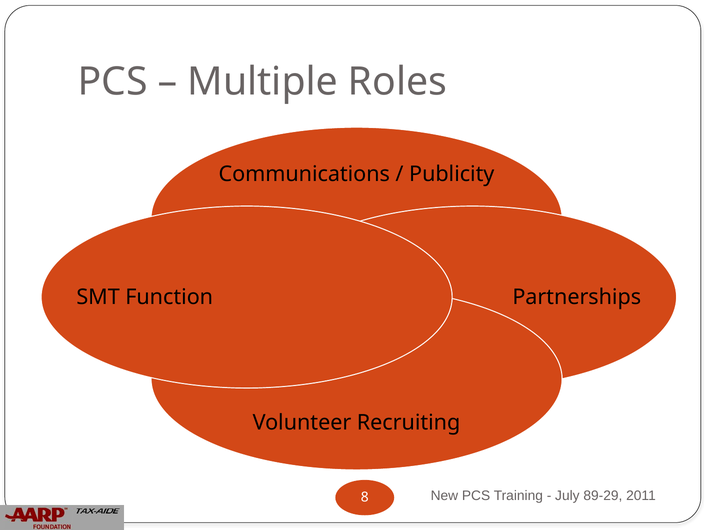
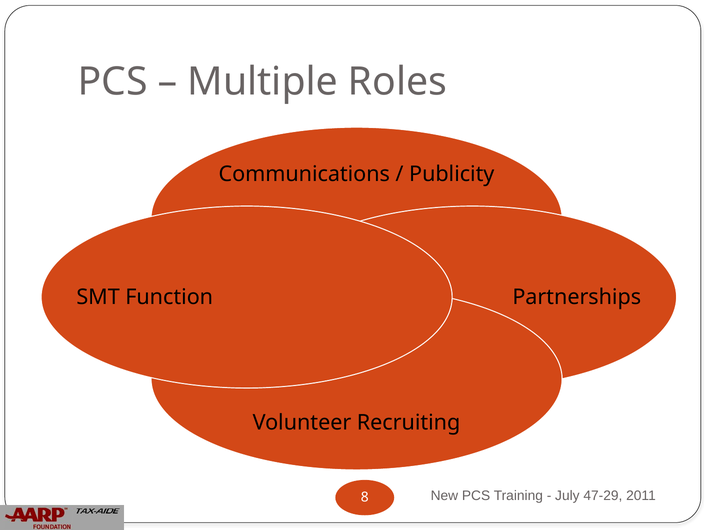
89-29: 89-29 -> 47-29
